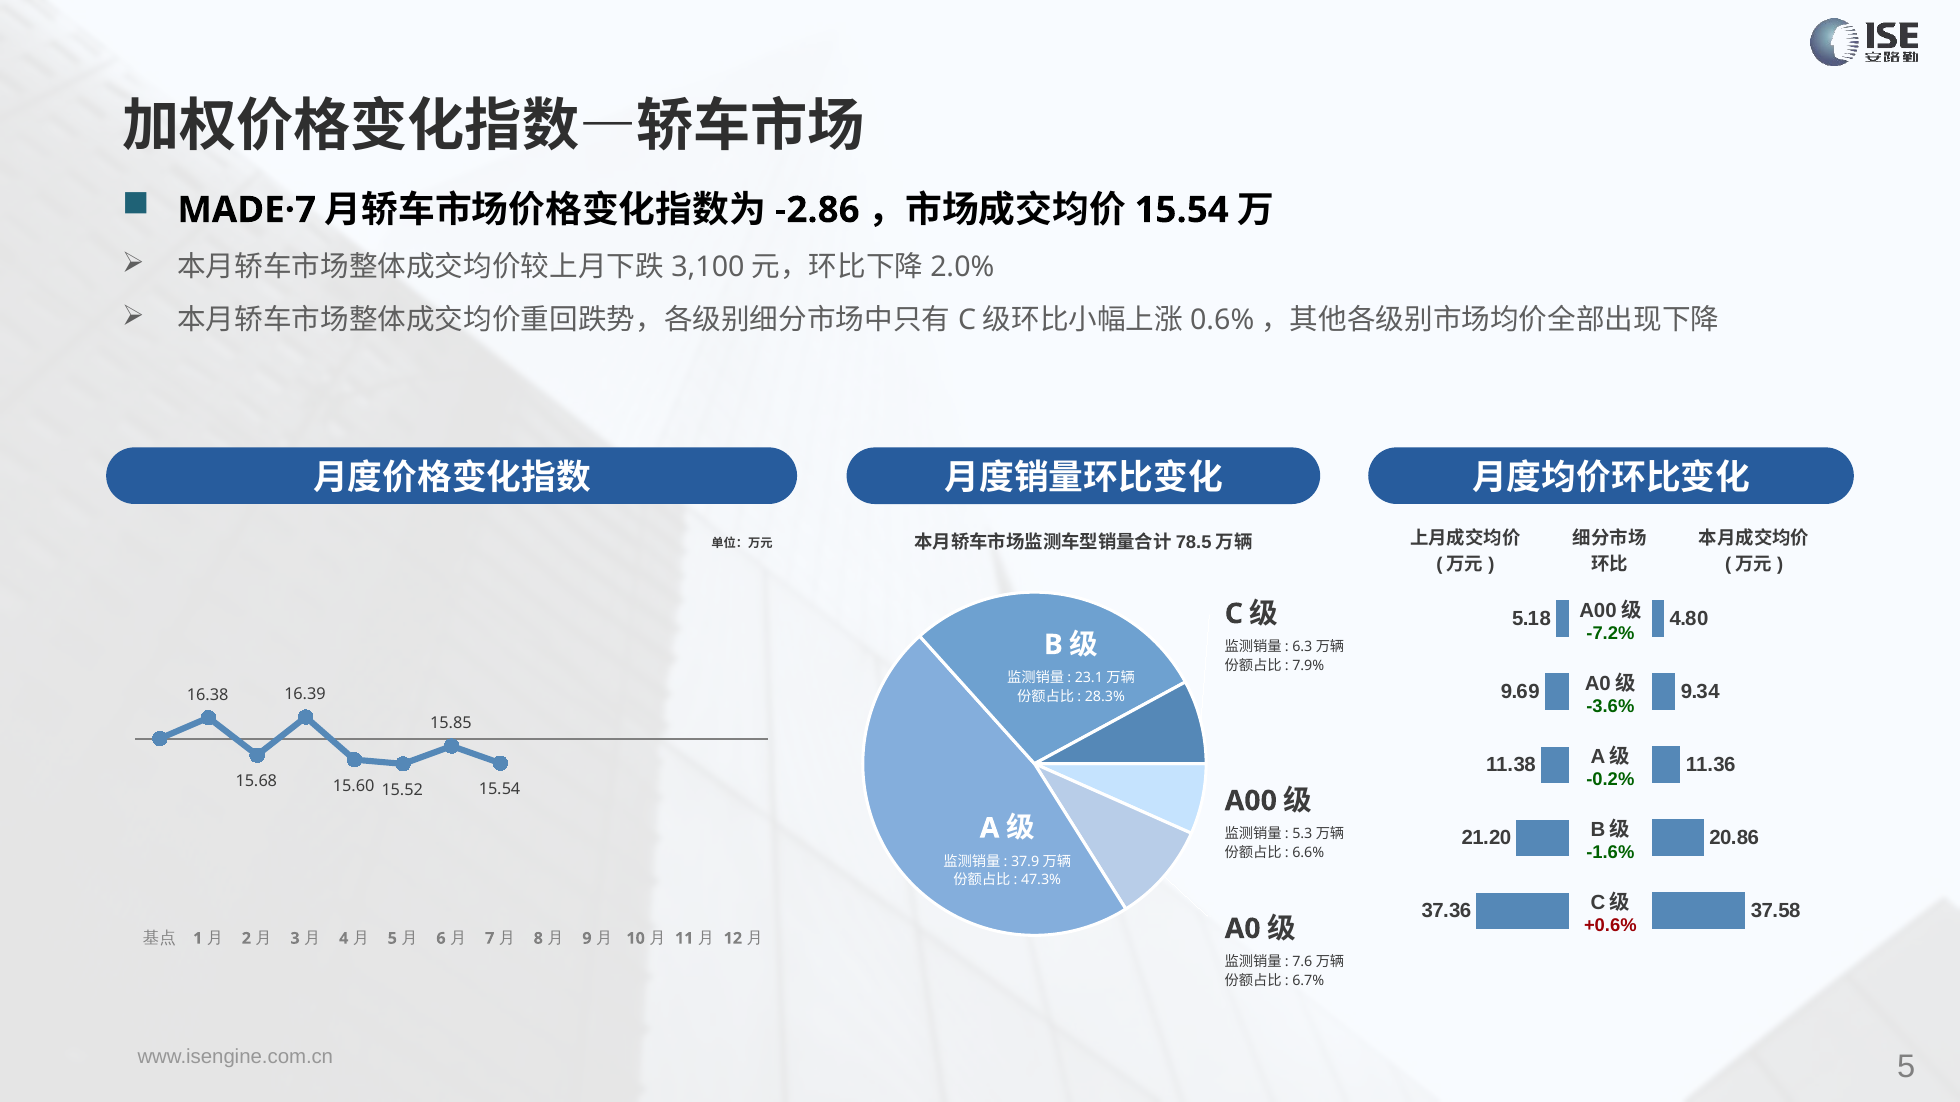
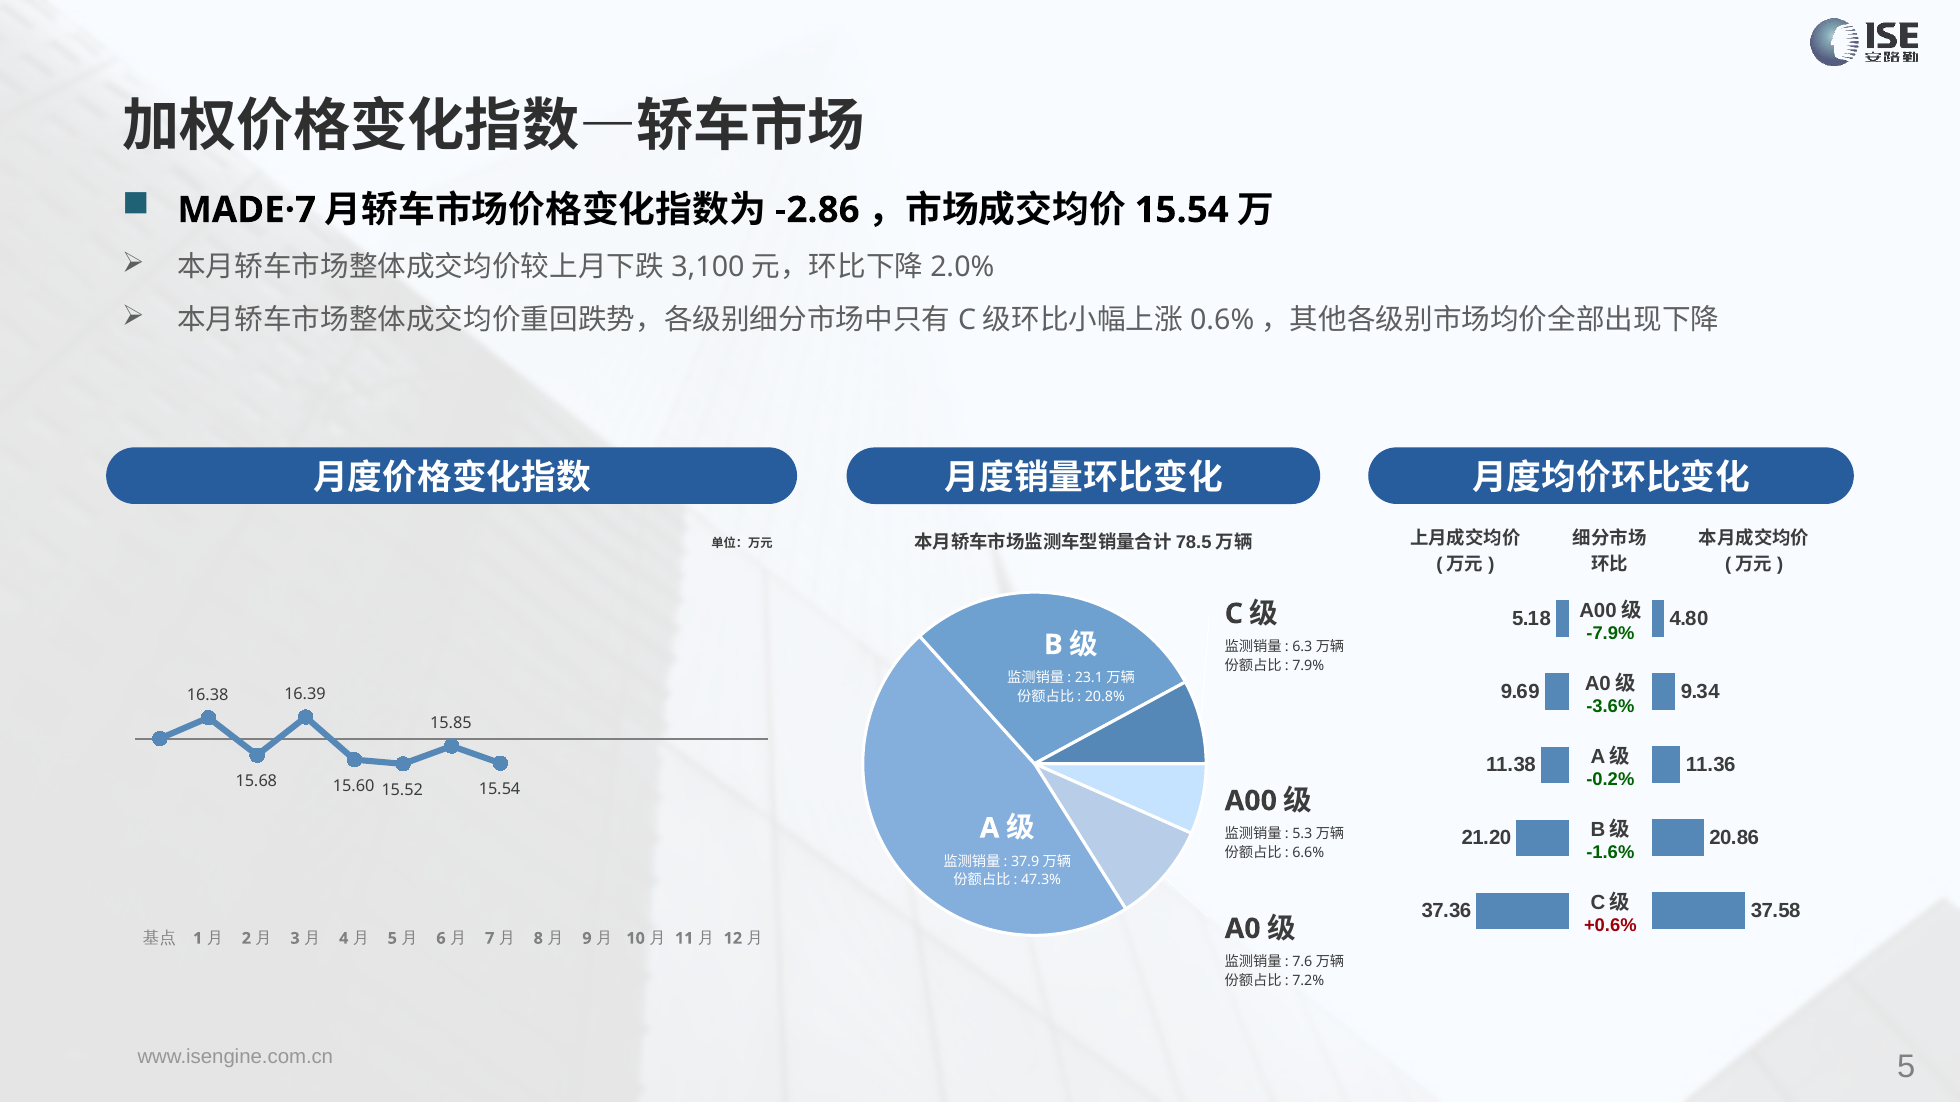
-7.2%: -7.2% -> -7.9%
28.3%: 28.3% -> 20.8%
6.7%: 6.7% -> 7.2%
